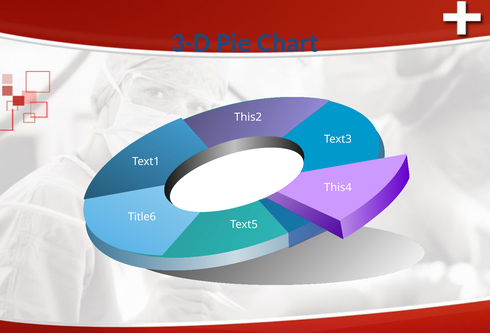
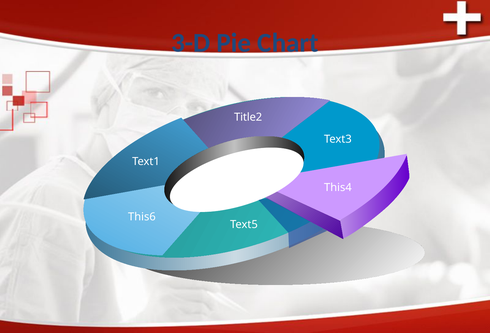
This2: This2 -> Title2
Title6: Title6 -> This6
